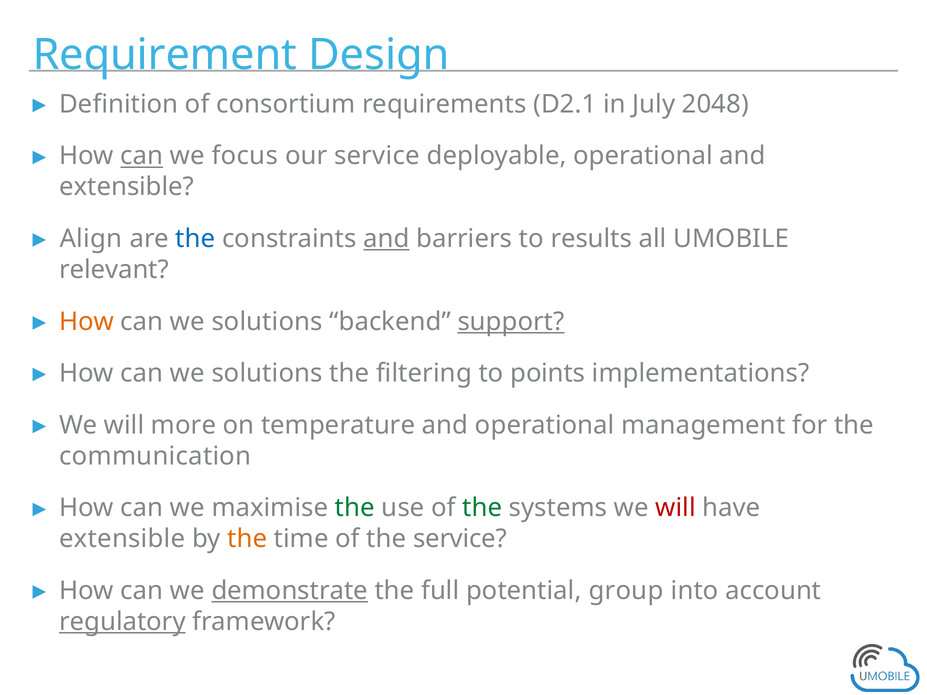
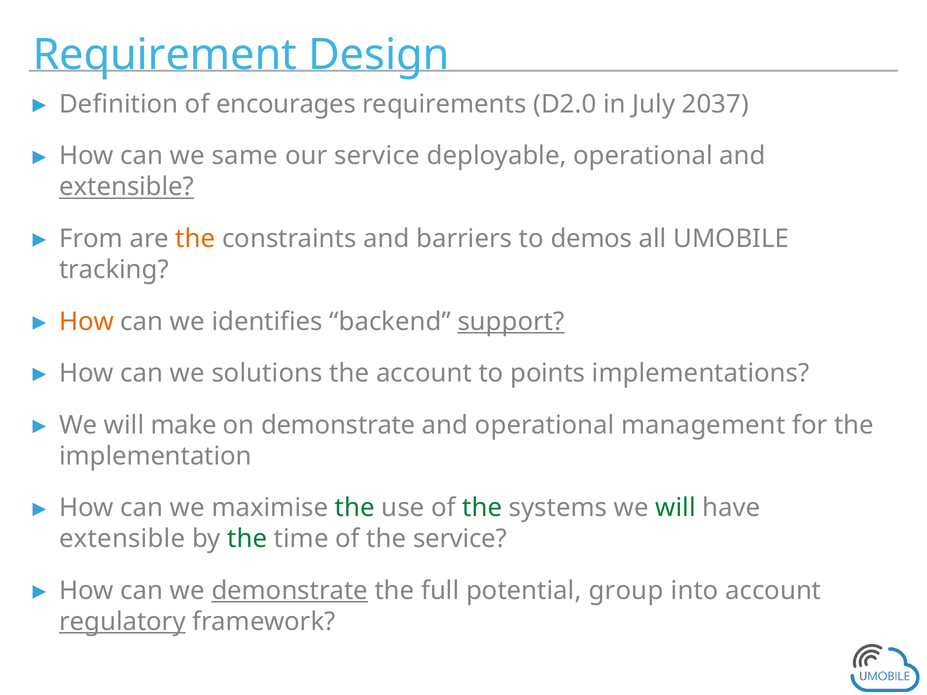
consortium: consortium -> encourages
D2.1: D2.1 -> D2.0
2048: 2048 -> 2037
can at (142, 156) underline: present -> none
focus: focus -> same
extensible at (127, 187) underline: none -> present
Align: Align -> From
the at (195, 239) colour: blue -> orange
and at (386, 239) underline: present -> none
results: results -> demos
relevant: relevant -> tracking
solutions at (267, 322): solutions -> identifies
the filtering: filtering -> account
more: more -> make
on temperature: temperature -> demonstrate
communication: communication -> implementation
will at (676, 508) colour: red -> green
the at (247, 539) colour: orange -> green
